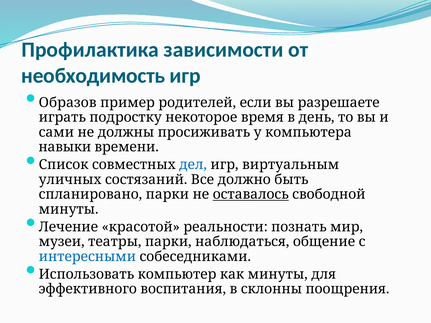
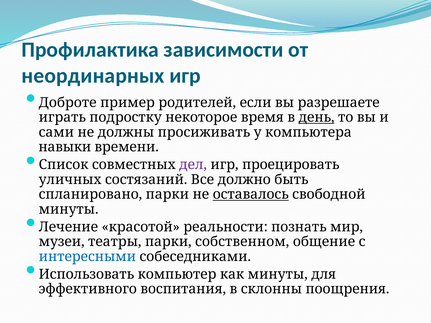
необходимость: необходимость -> неординарных
Образов: Образов -> Доброте
день underline: none -> present
дел colour: blue -> purple
виртуальным: виртуальным -> проецировать
наблюдаться: наблюдаться -> собственном
